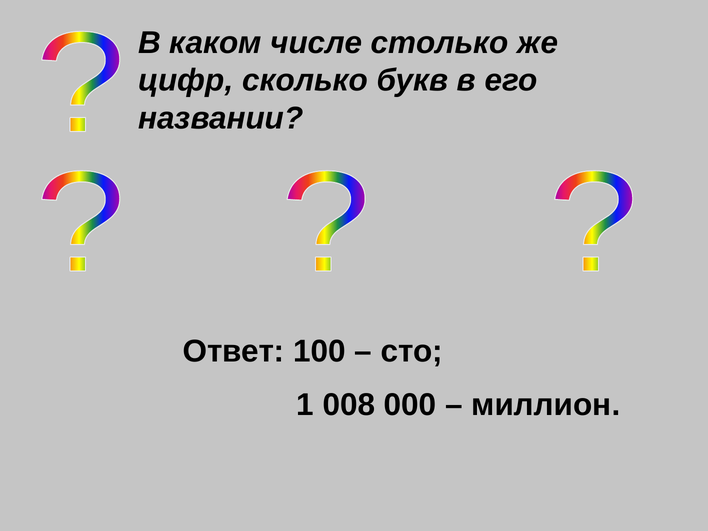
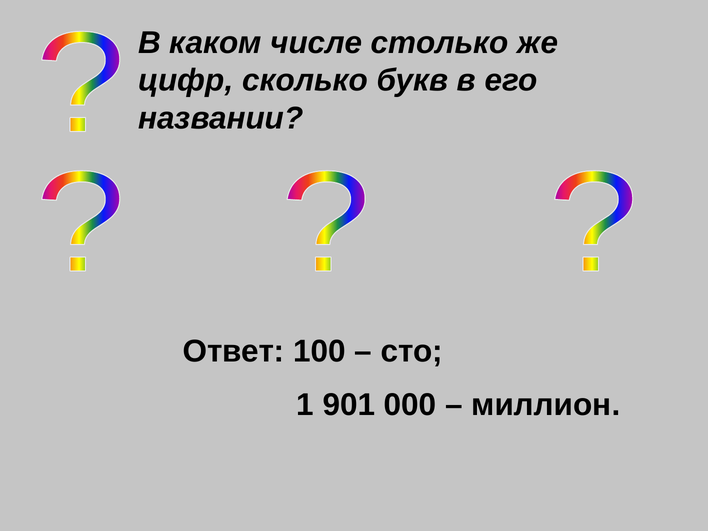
008: 008 -> 901
